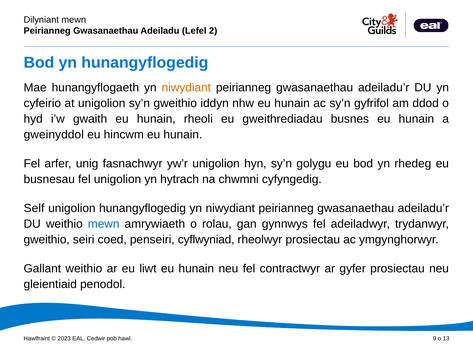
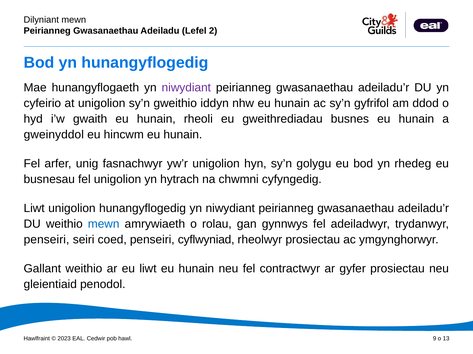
niwydiant at (186, 88) colour: orange -> purple
Self at (34, 209): Self -> Liwt
gweithio at (47, 240): gweithio -> penseiri
